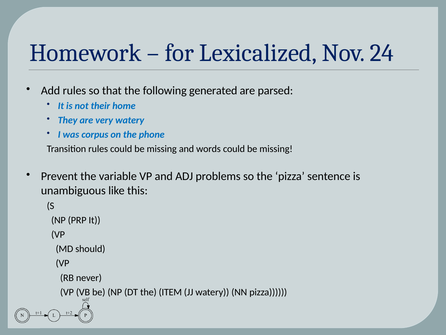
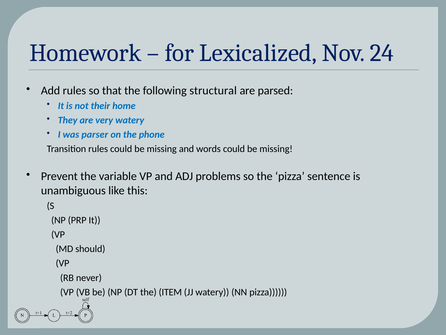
generated: generated -> structural
corpus: corpus -> parser
